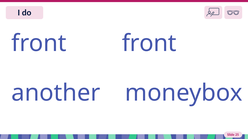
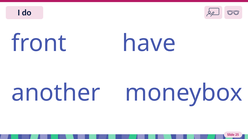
front front: front -> have
